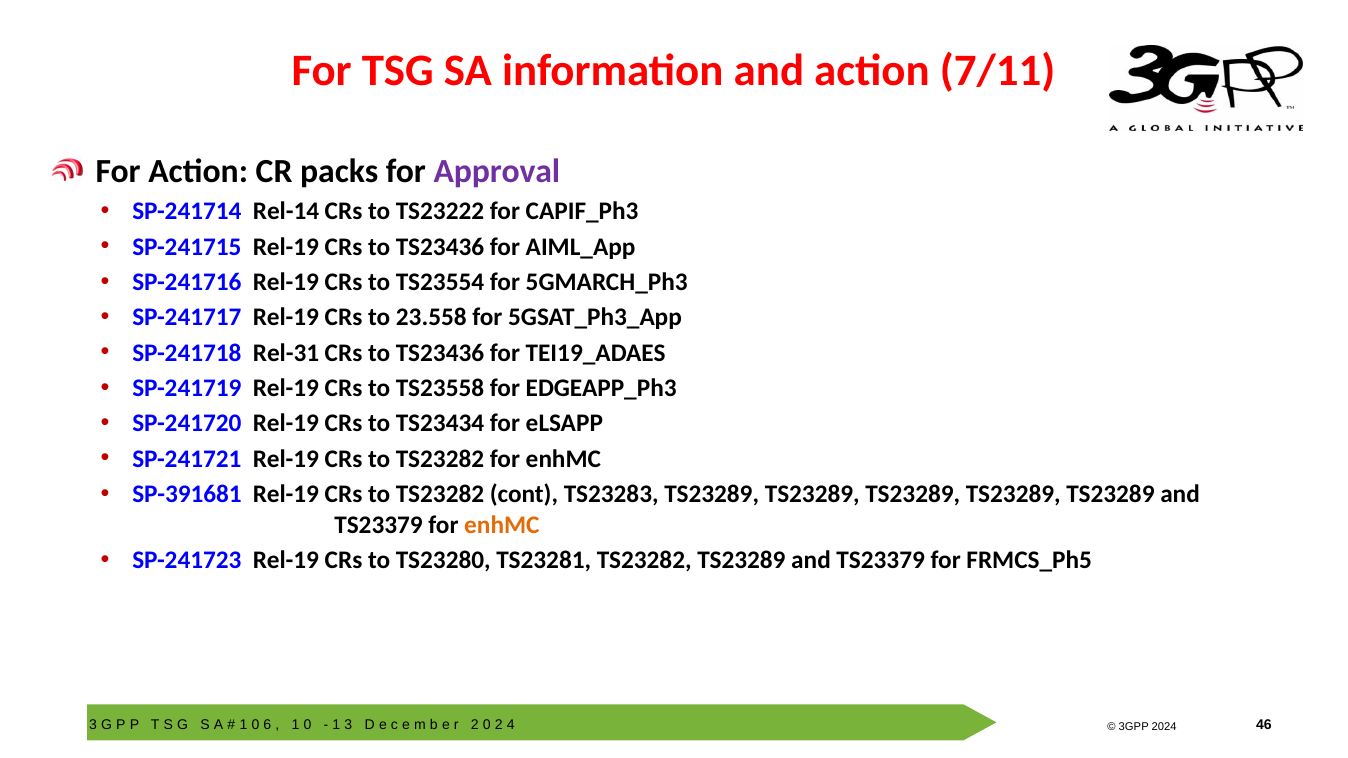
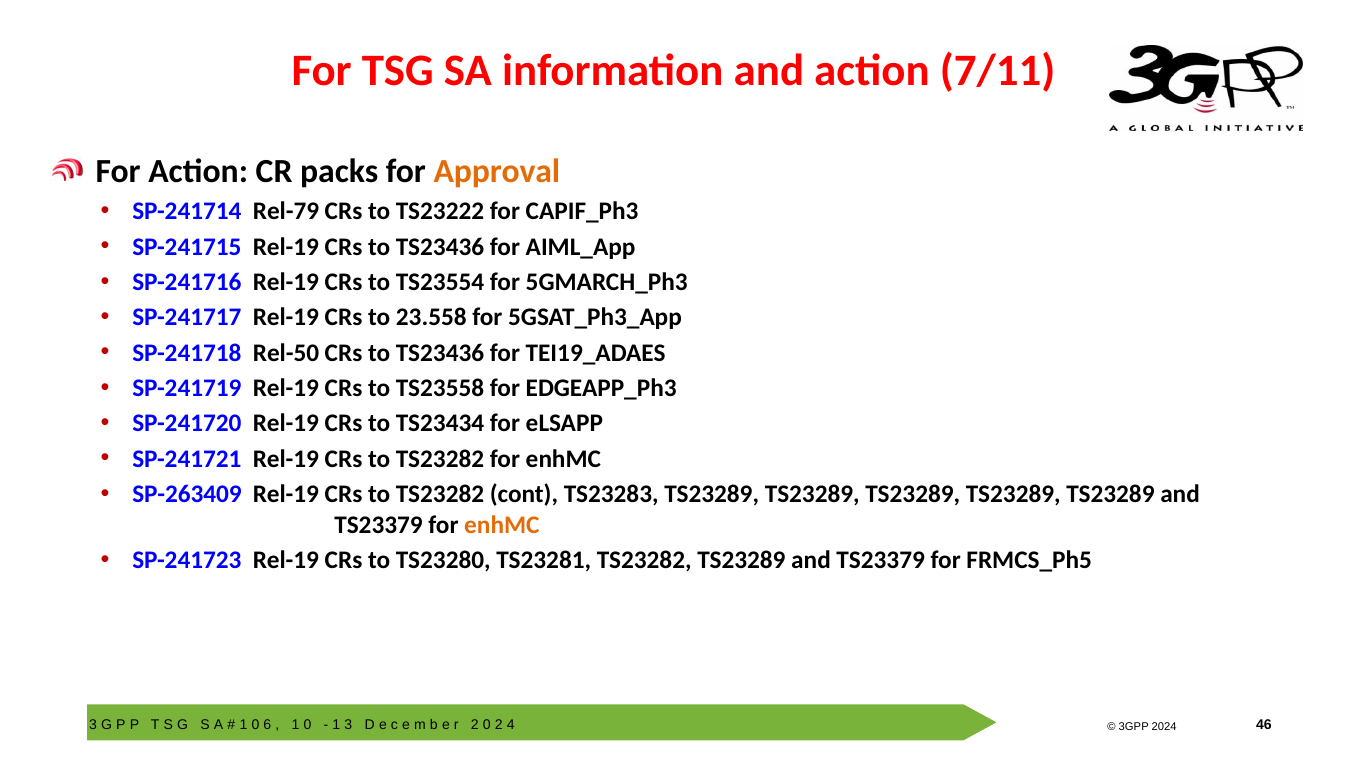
Approval colour: purple -> orange
Rel-14: Rel-14 -> Rel-79
Rel-31: Rel-31 -> Rel-50
SP-391681: SP-391681 -> SP-263409
